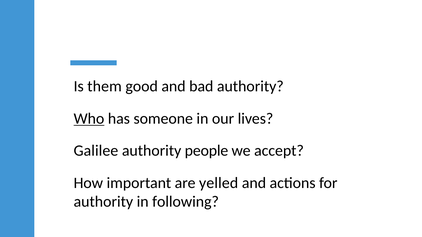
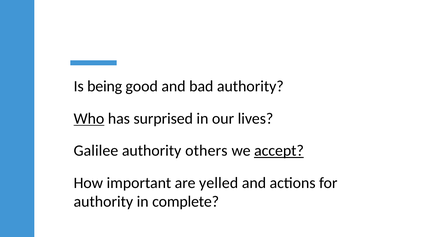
them: them -> being
someone: someone -> surprised
people: people -> others
accept underline: none -> present
following: following -> complete
